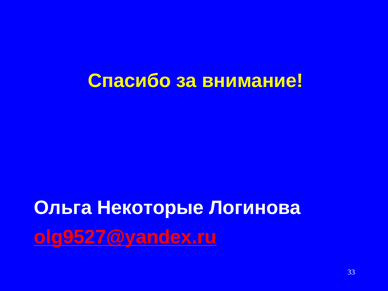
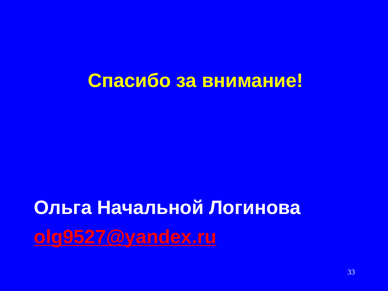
Некоторые: Некоторые -> Начальной
